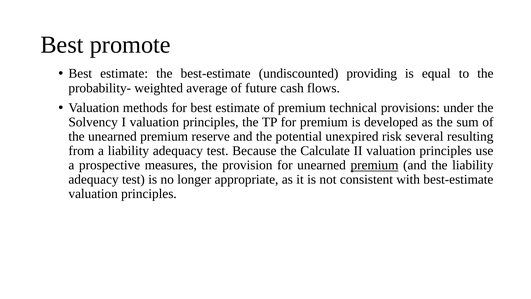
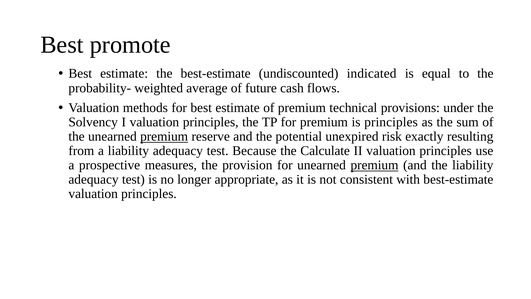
providing: providing -> indicated
is developed: developed -> principles
premium at (164, 136) underline: none -> present
several: several -> exactly
